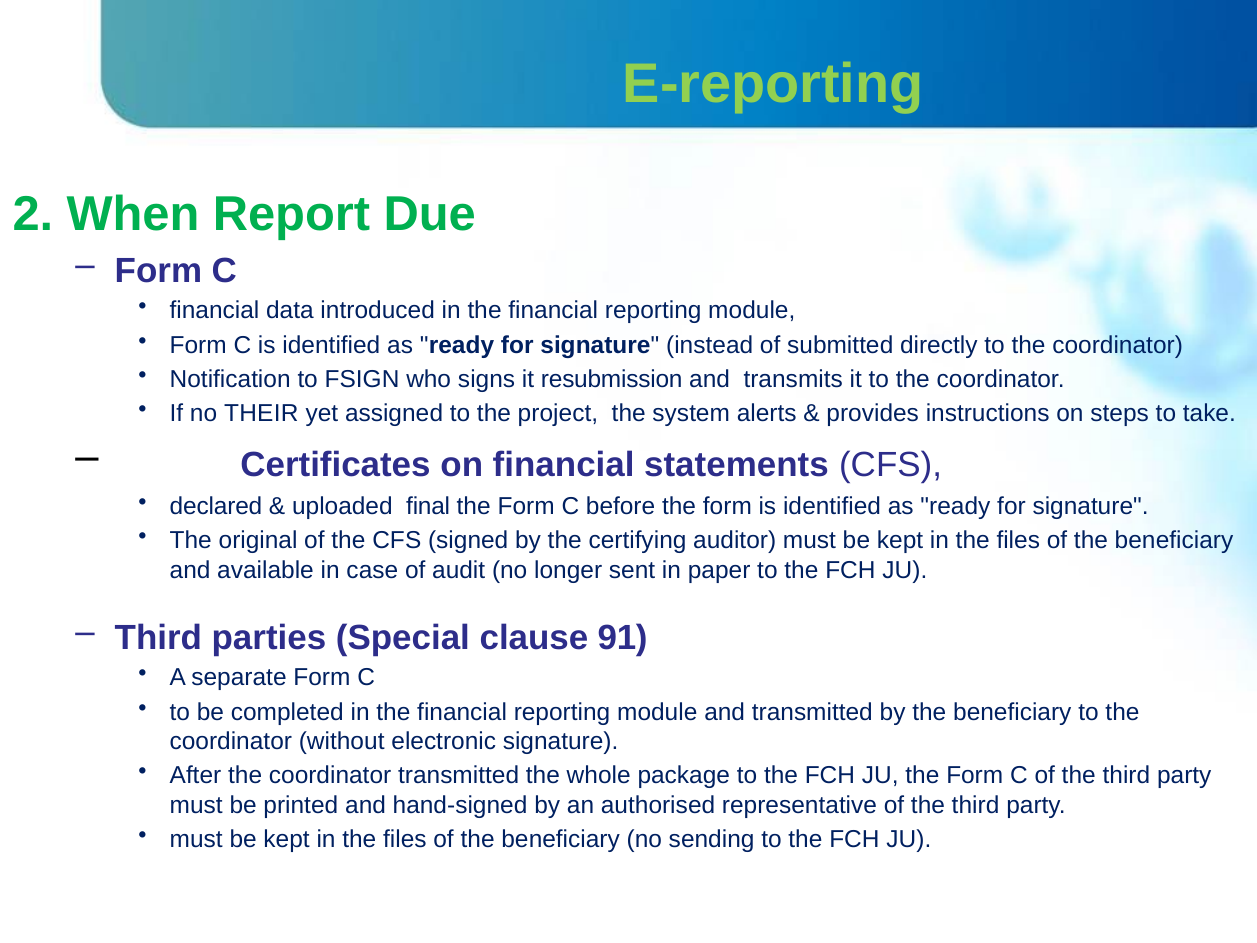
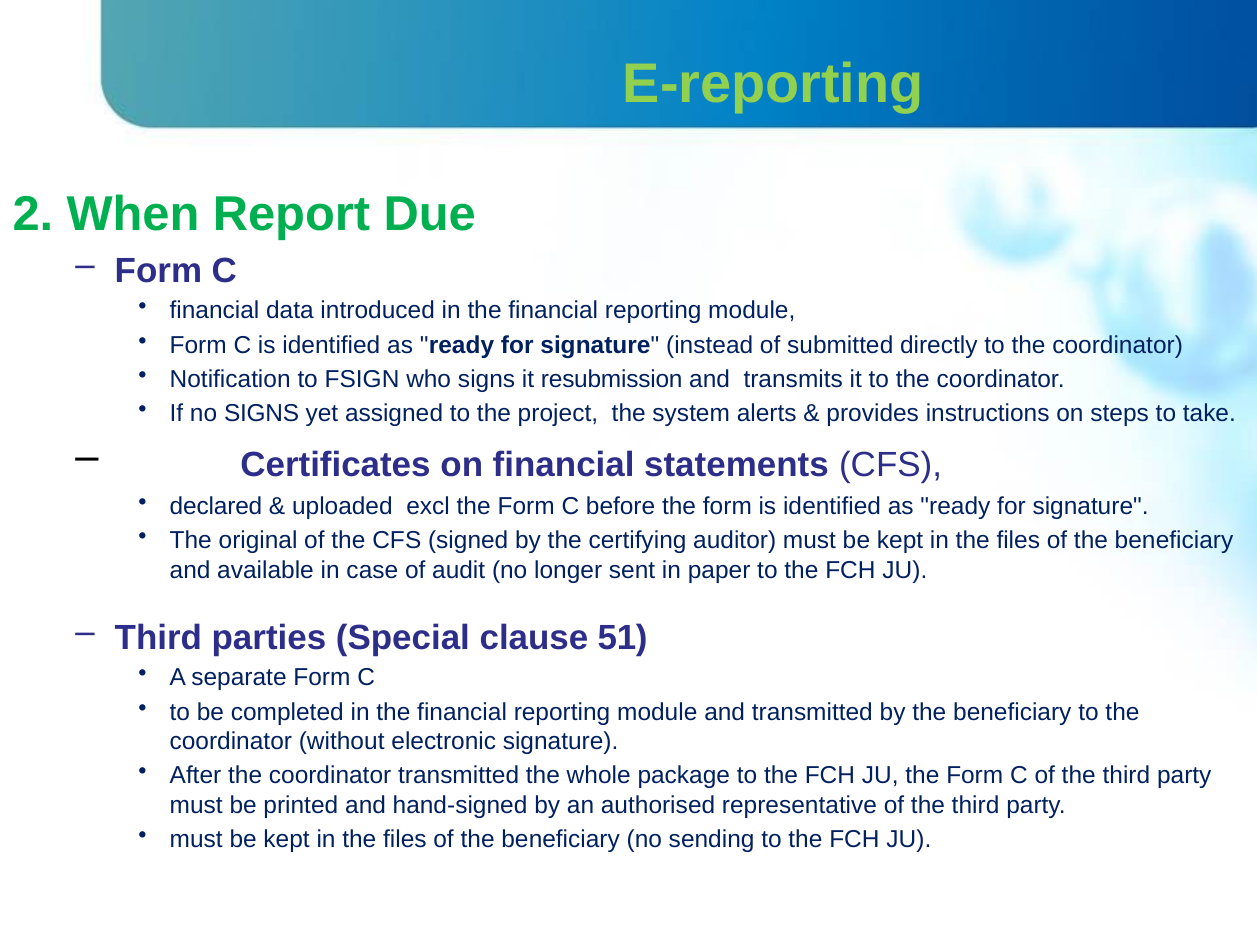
no THEIR: THEIR -> SIGNS
final: final -> excl
91: 91 -> 51
